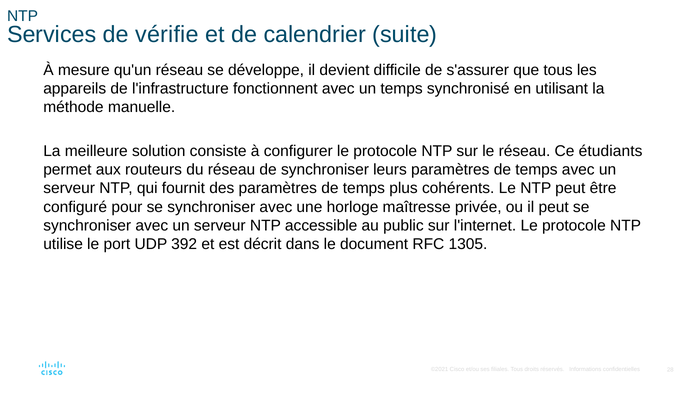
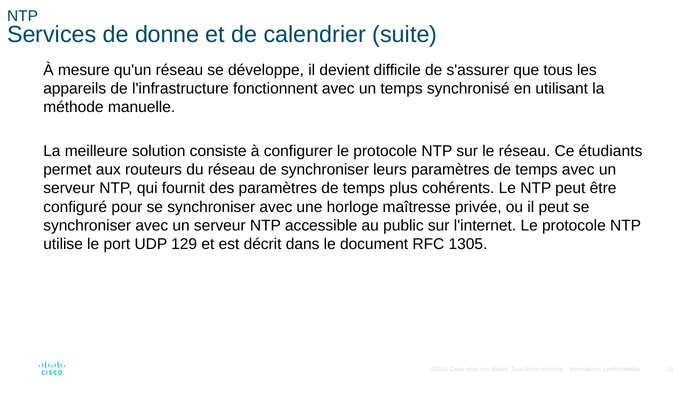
vérifie: vérifie -> donne
392: 392 -> 129
